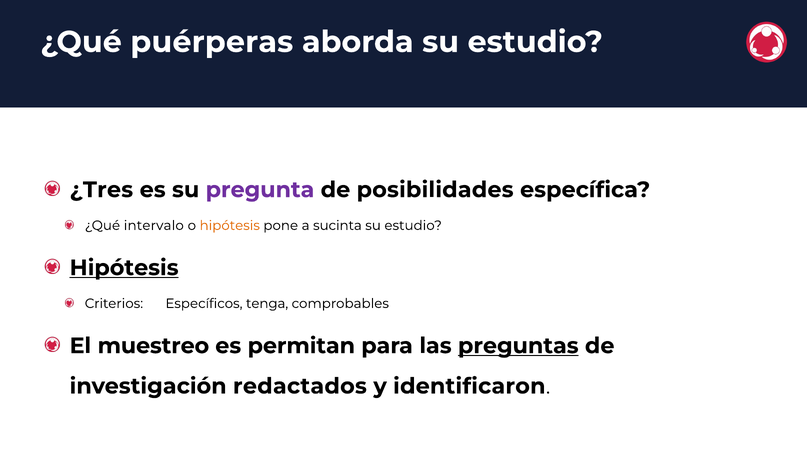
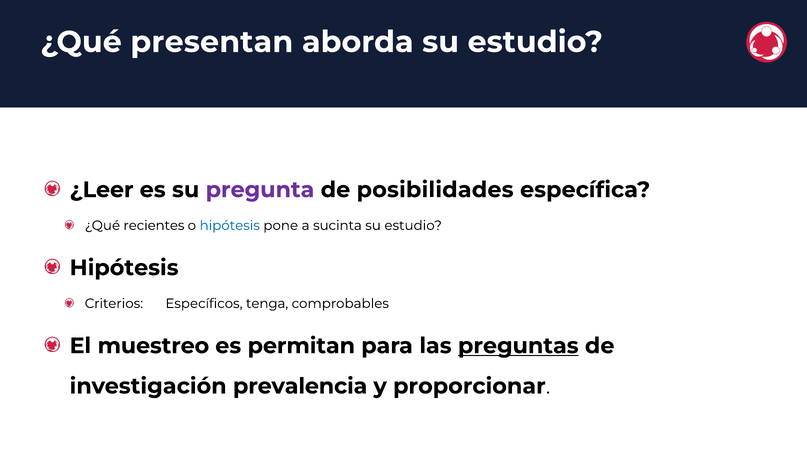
puérperas: puérperas -> presentan
¿Tres: ¿Tres -> ¿Leer
intervalo: intervalo -> recientes
hipótesis at (230, 225) colour: orange -> blue
Hipótesis at (124, 268) underline: present -> none
redactados: redactados -> prevalencia
identificaron: identificaron -> proporcionar
